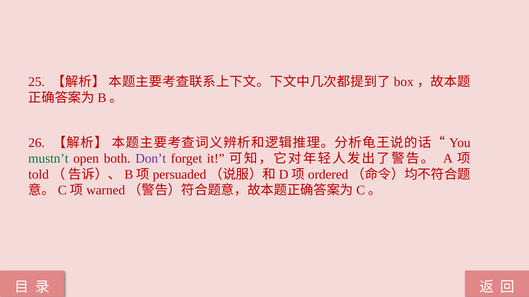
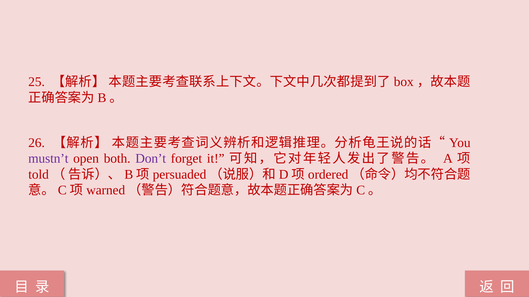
mustn’t colour: green -> purple
